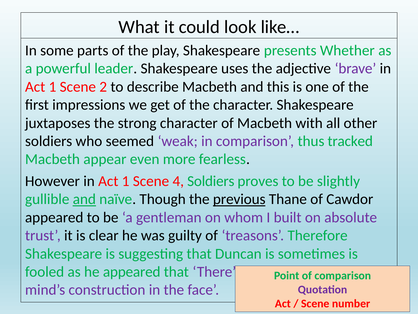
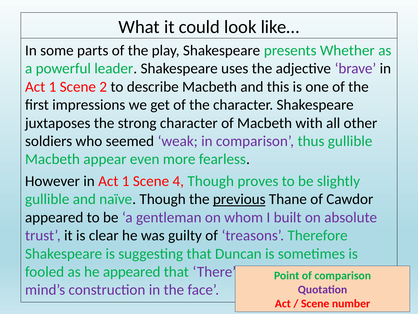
thus tracked: tracked -> gullible
4 Soldiers: Soldiers -> Though
and at (84, 199) underline: present -> none
